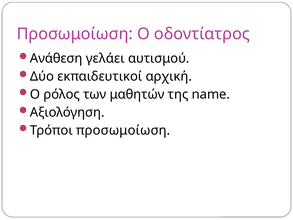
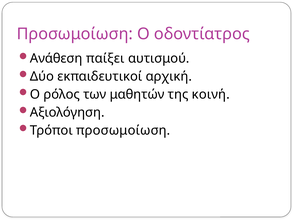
γελάει: γελάει -> παίξει
name: name -> κοινή
